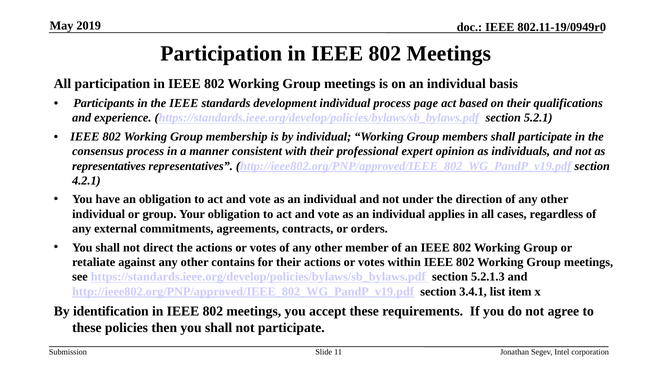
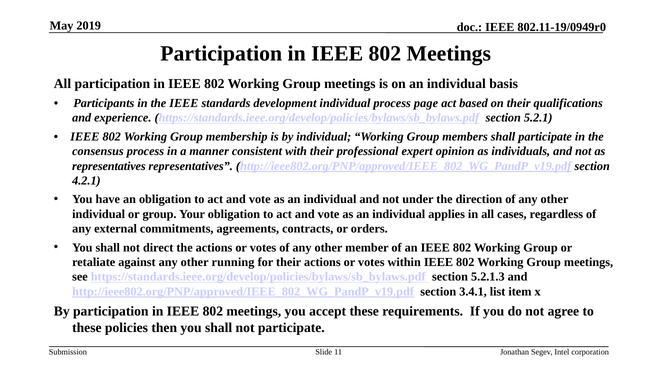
contains: contains -> running
By identification: identification -> participation
